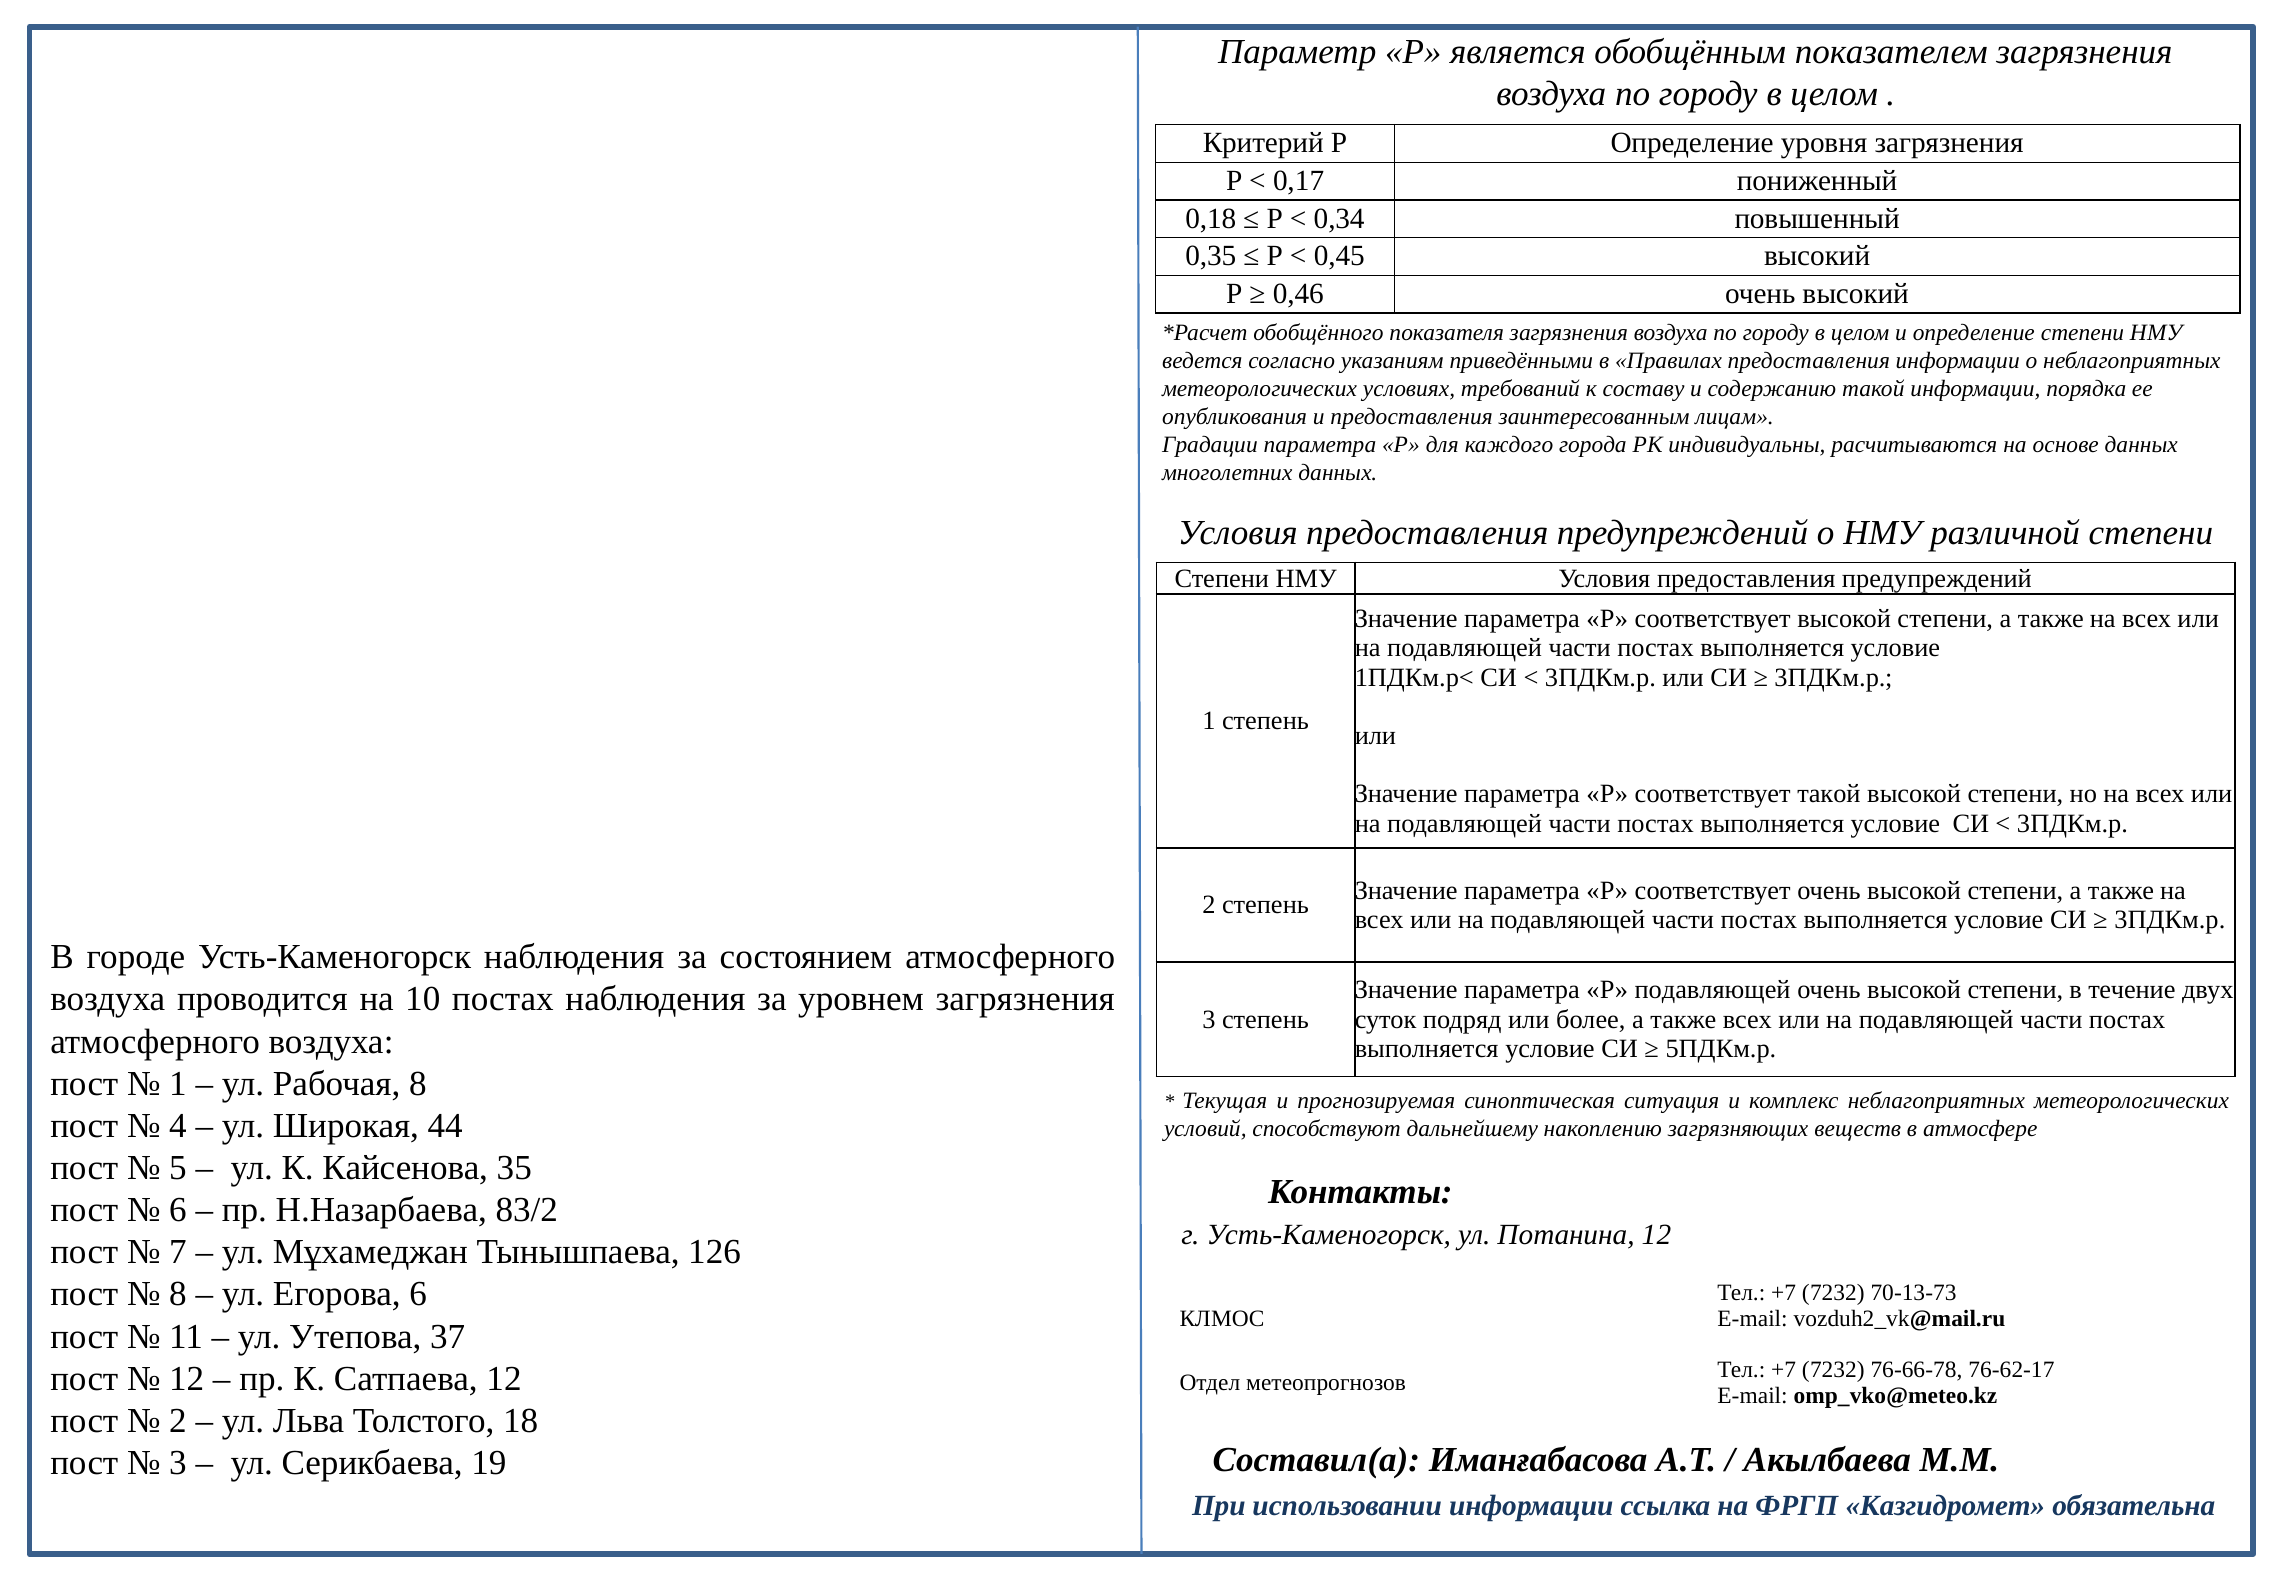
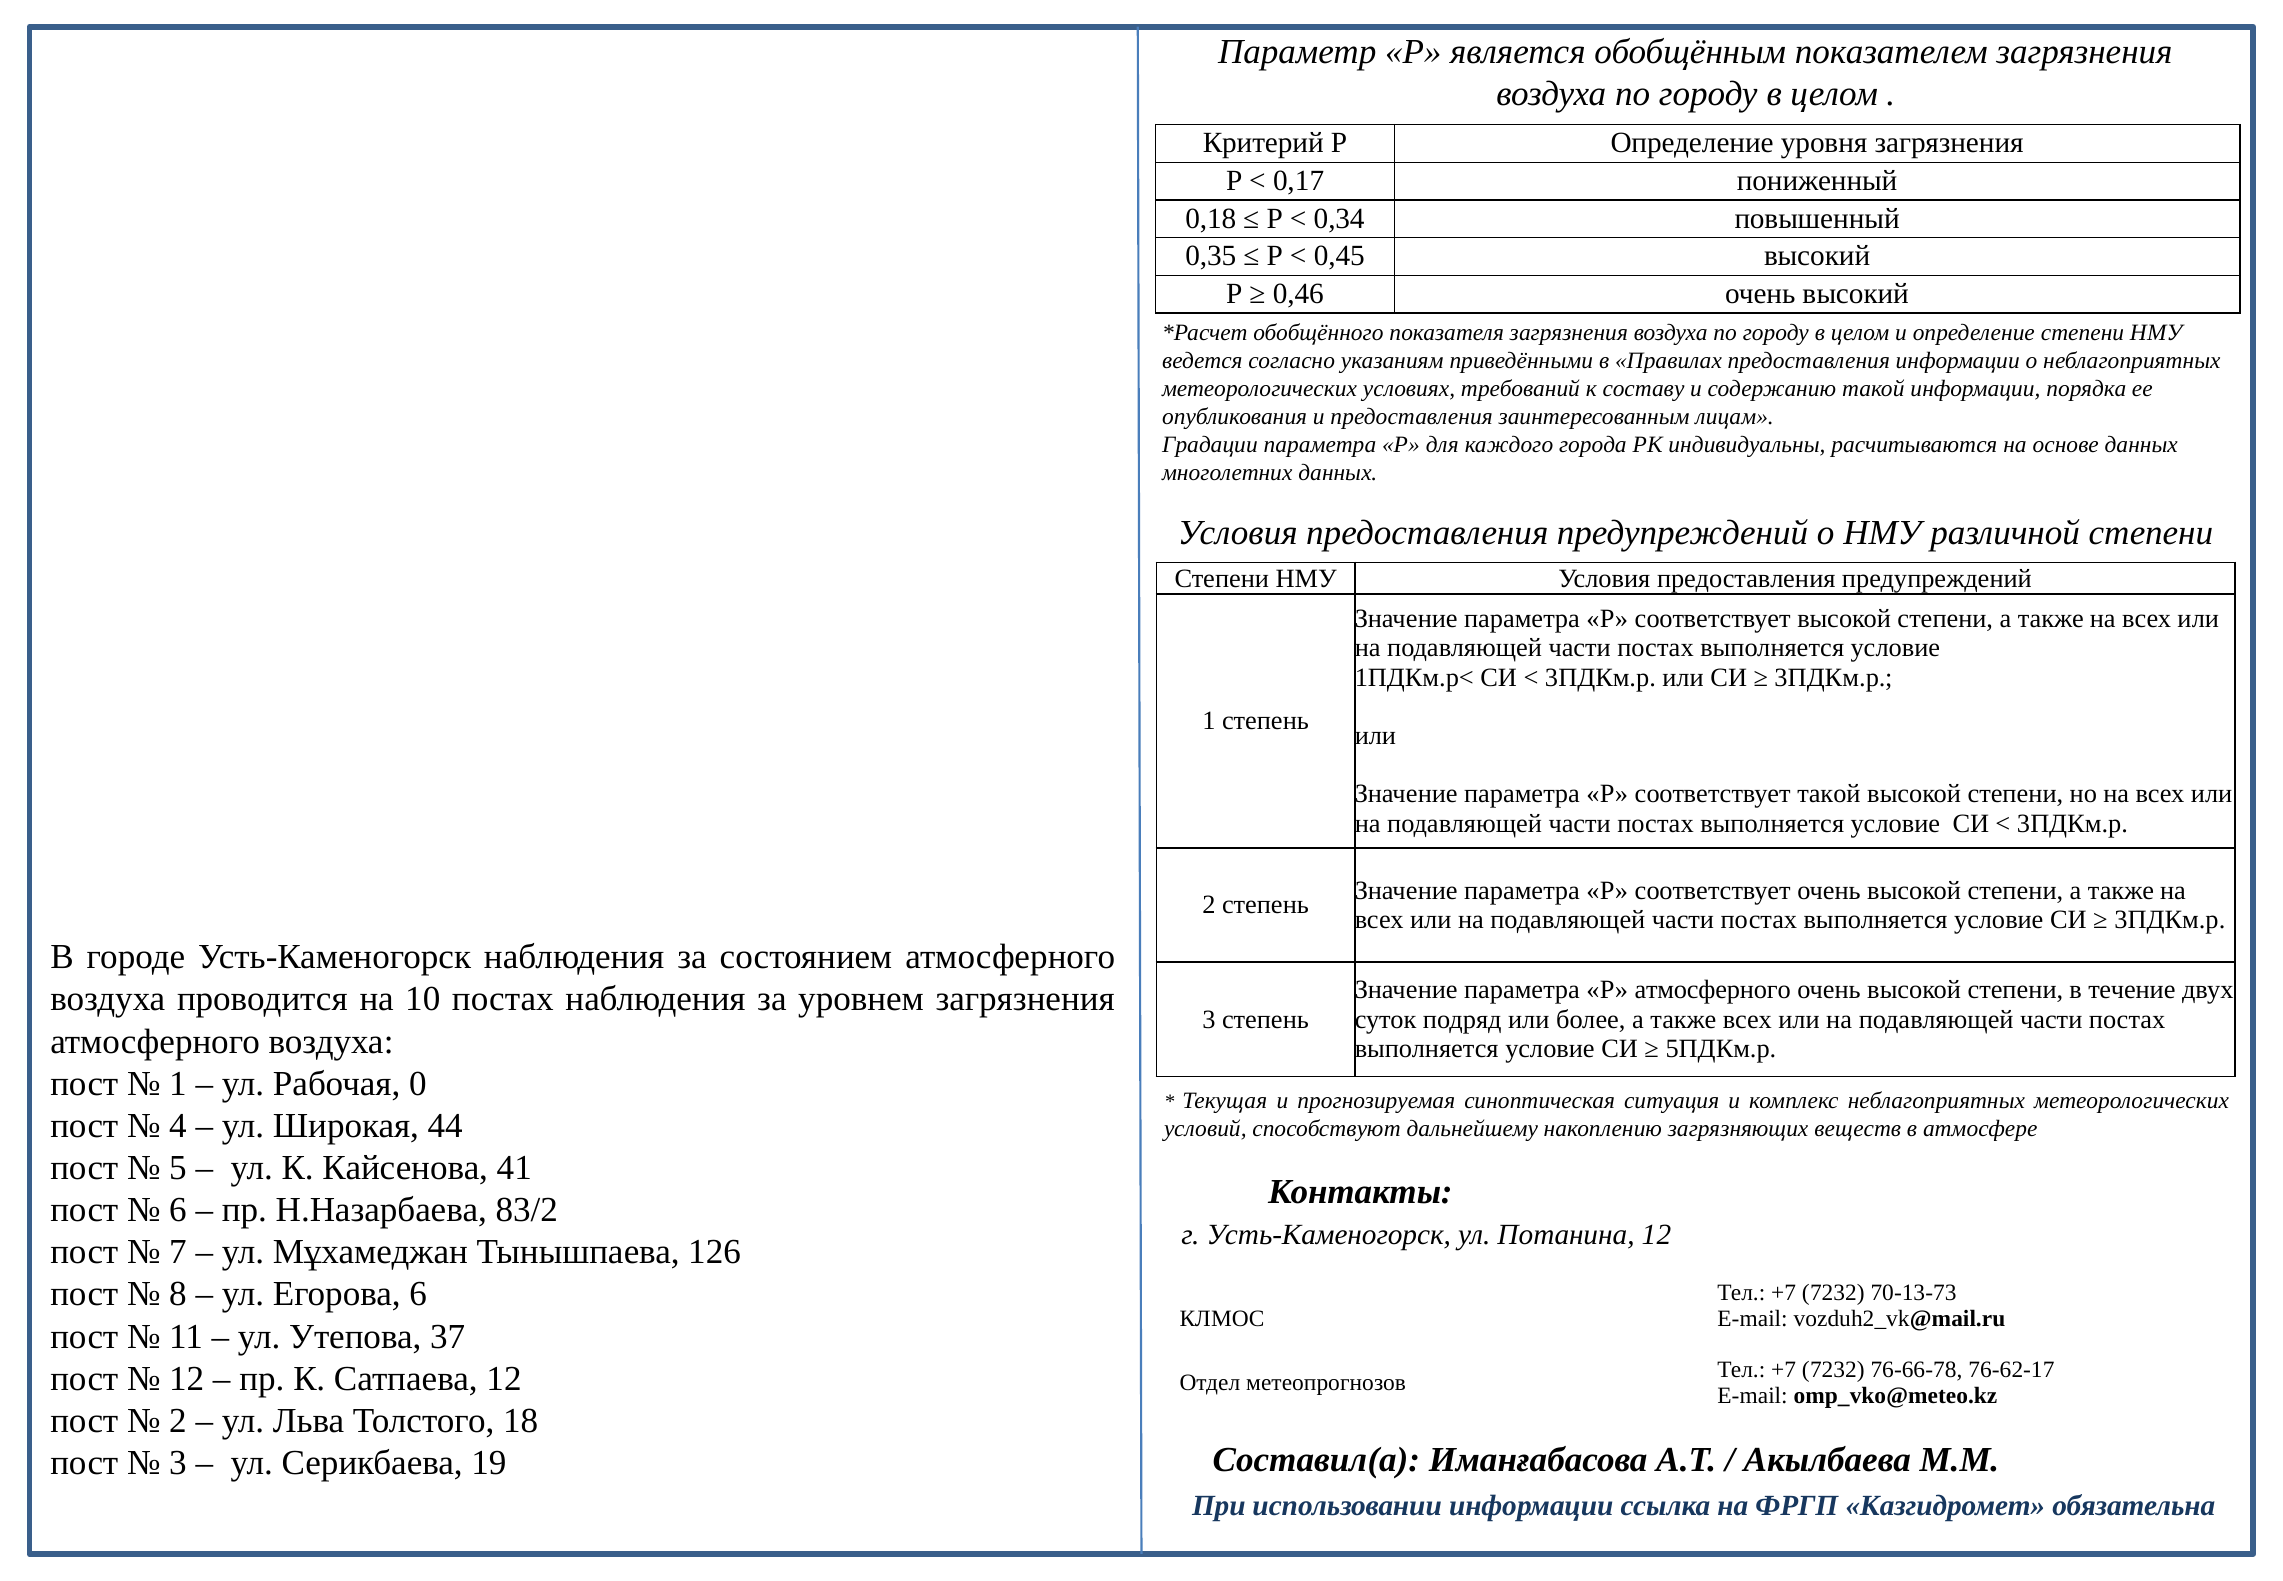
Р подавляющей: подавляющей -> атмосферного
Рабочая 8: 8 -> 0
35: 35 -> 41
